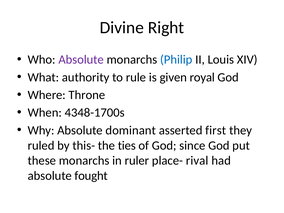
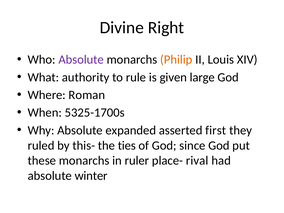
Philip colour: blue -> orange
royal: royal -> large
Throne: Throne -> Roman
4348-1700s: 4348-1700s -> 5325-1700s
dominant: dominant -> expanded
fought: fought -> winter
